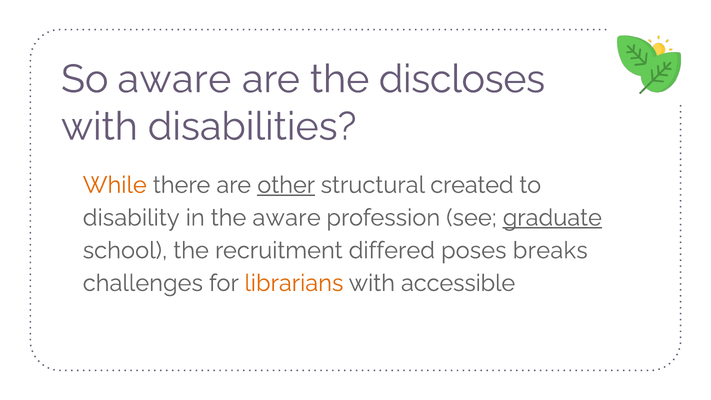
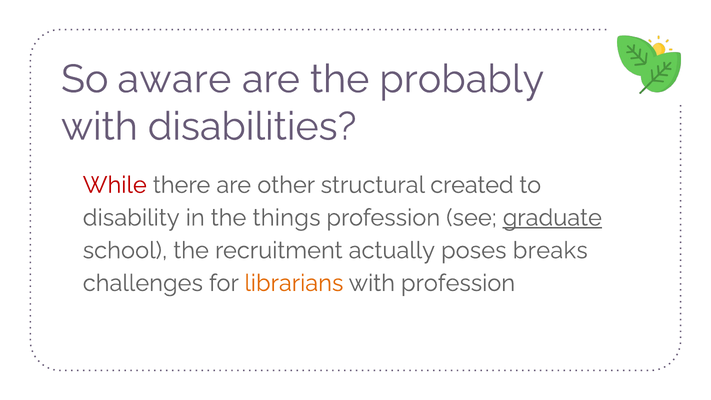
discloses: discloses -> probably
While colour: orange -> red
other underline: present -> none
the aware: aware -> things
differed: differed -> actually
with accessible: accessible -> profession
